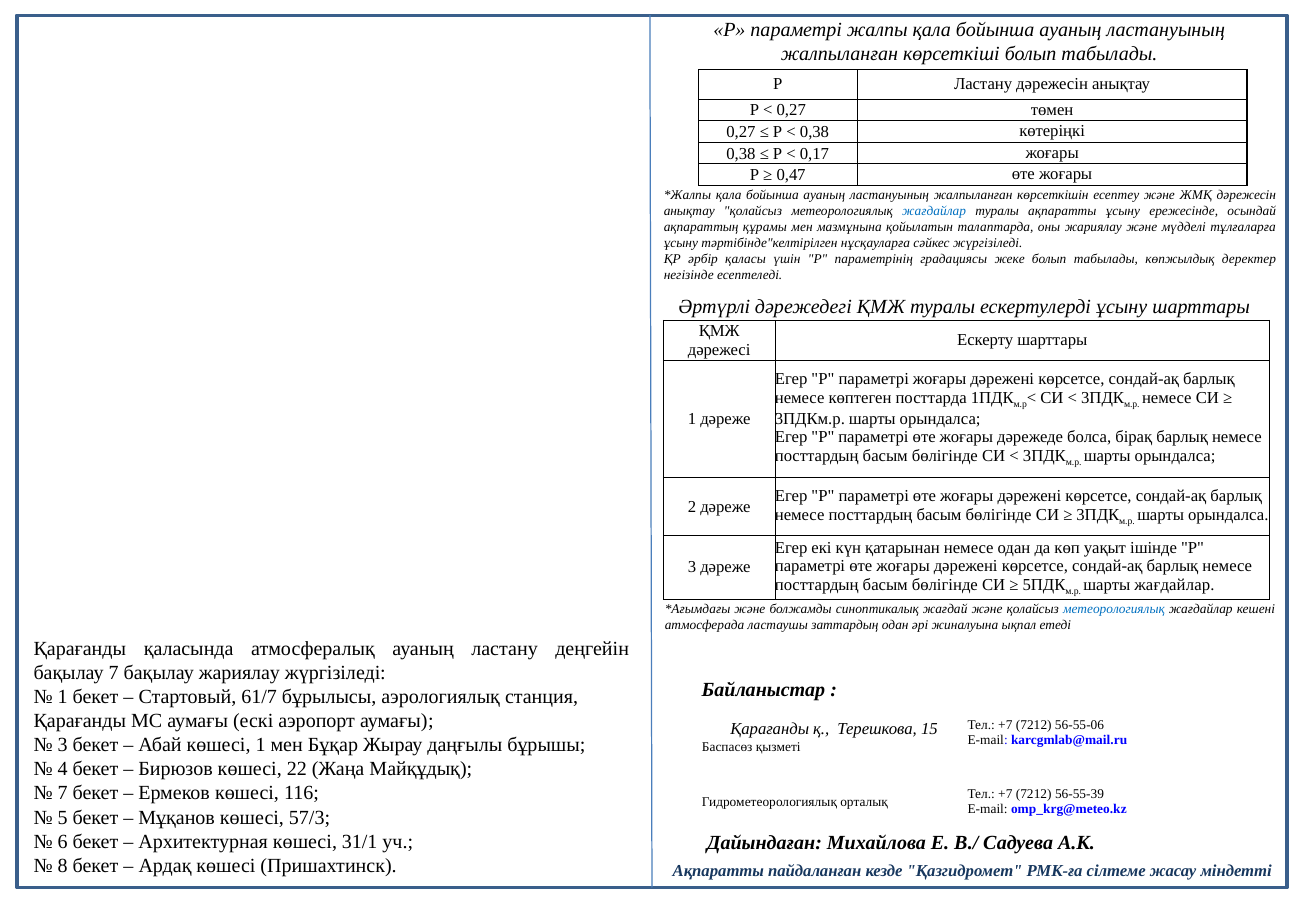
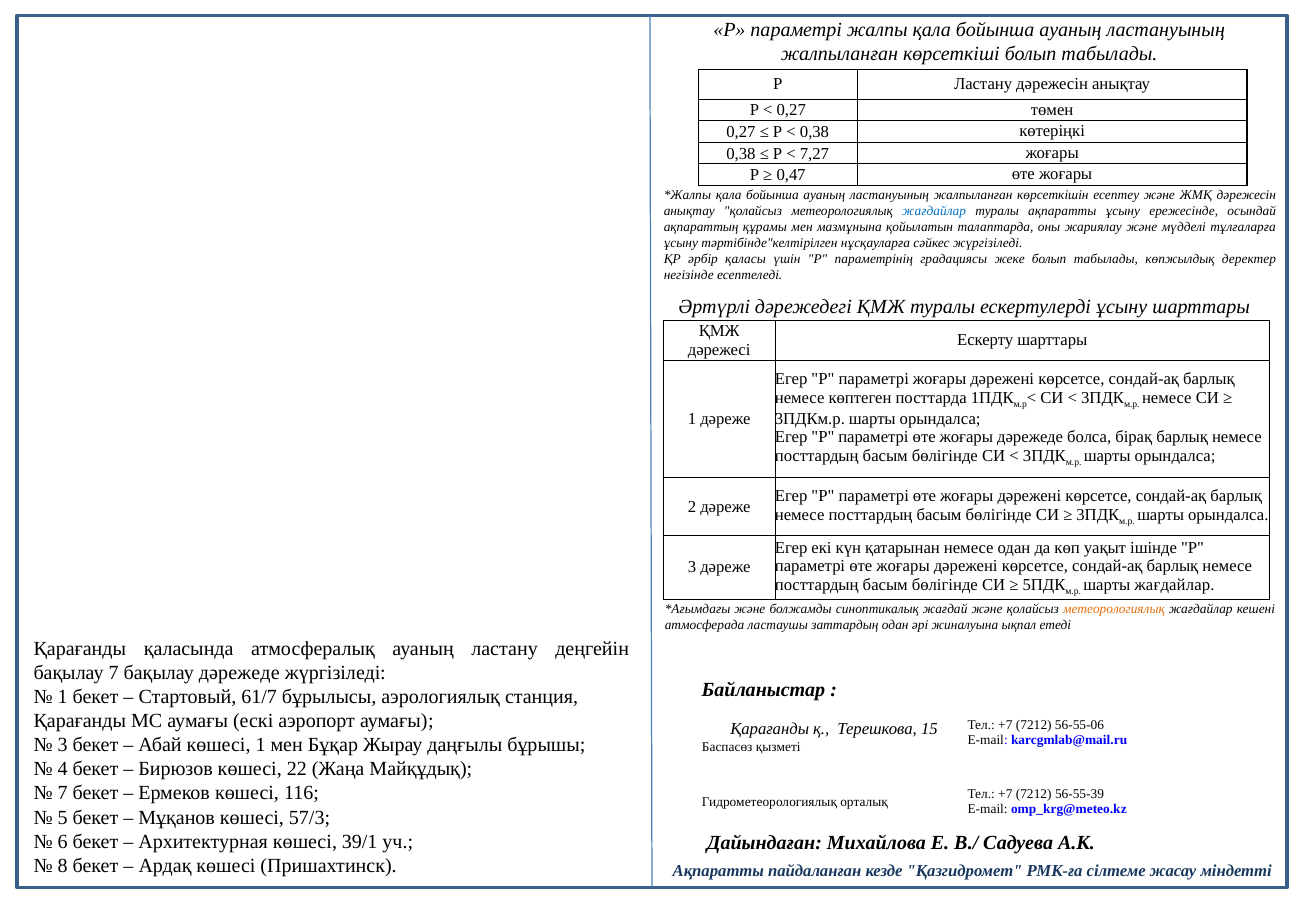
0,17: 0,17 -> 7,27
метеорологиялық at (1114, 609) colour: blue -> orange
бақылау жариялау: жариялау -> дәрежеде
31/1: 31/1 -> 39/1
